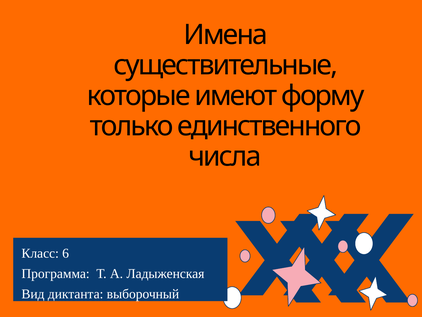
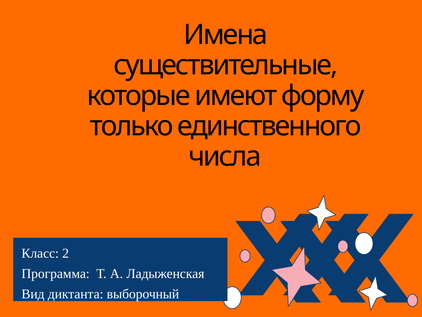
6: 6 -> 2
